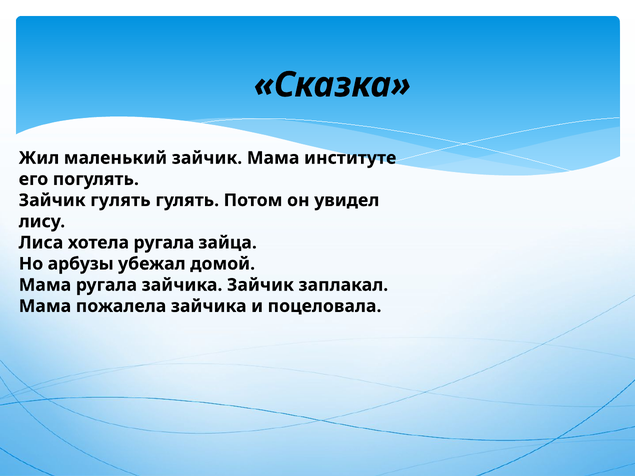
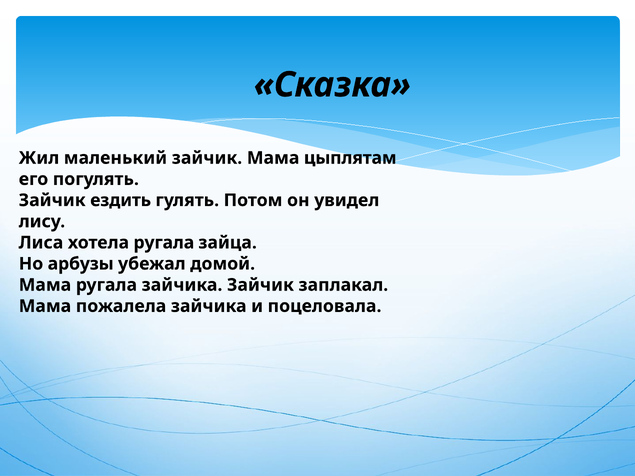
институте: институте -> цыплятам
Зайчик гулять: гулять -> ездить
